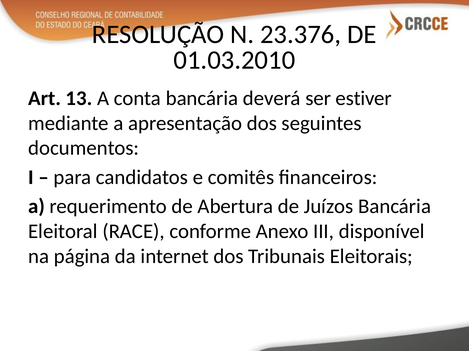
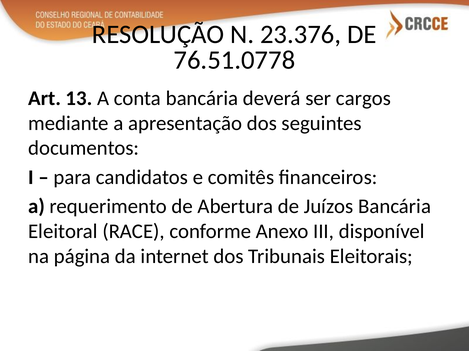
01.03.2010: 01.03.2010 -> 76.51.0778
estiver: estiver -> cargos
